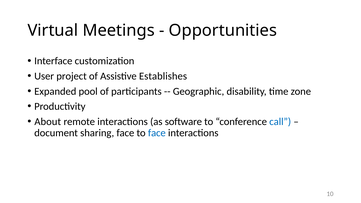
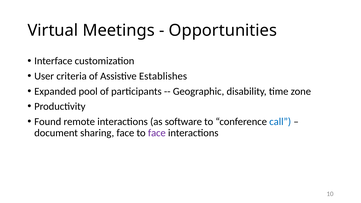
project: project -> criteria
About: About -> Found
face at (157, 133) colour: blue -> purple
